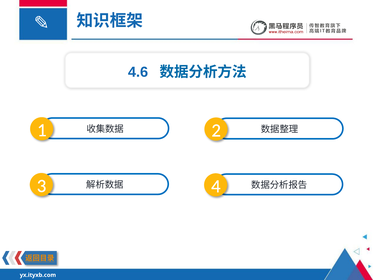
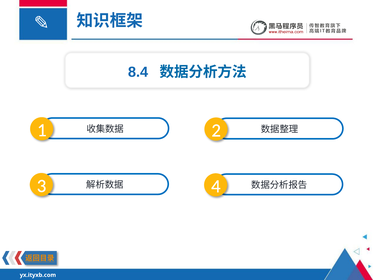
4.6: 4.6 -> 8.4
